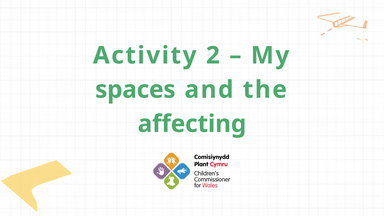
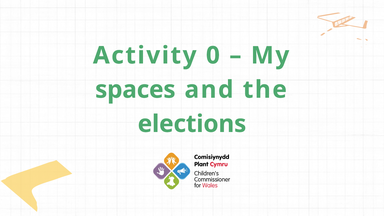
2: 2 -> 0
affecting: affecting -> elections
